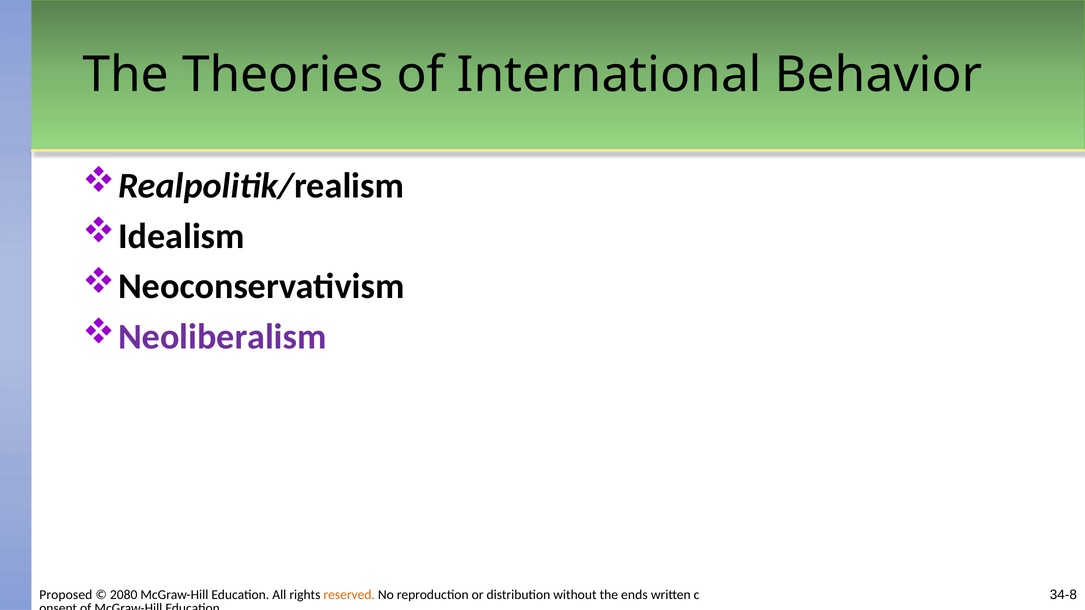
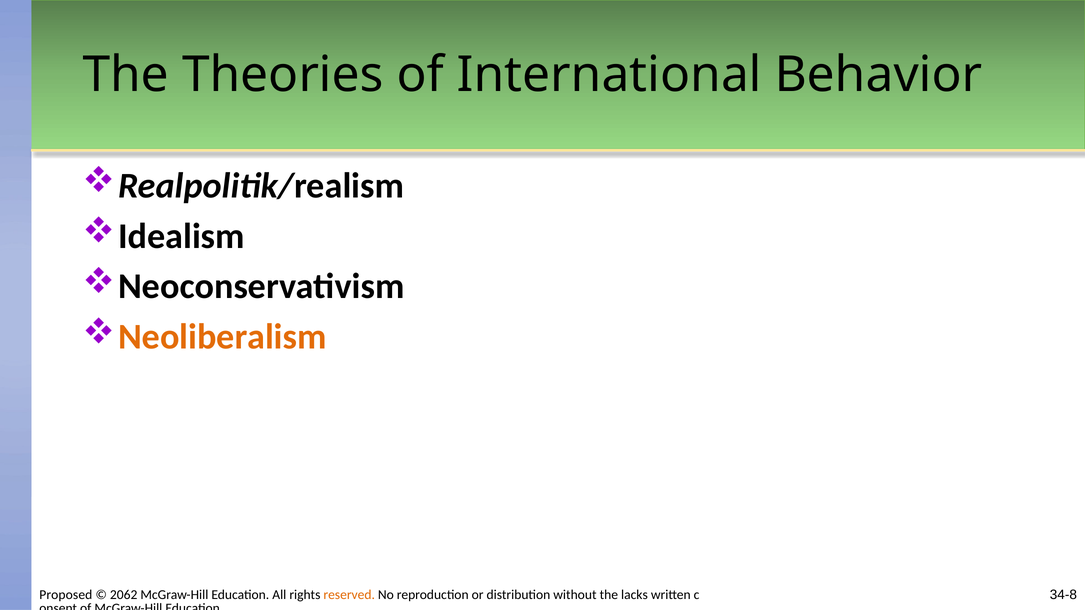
Neoliberalism colour: purple -> orange
2080: 2080 -> 2062
ends: ends -> lacks
